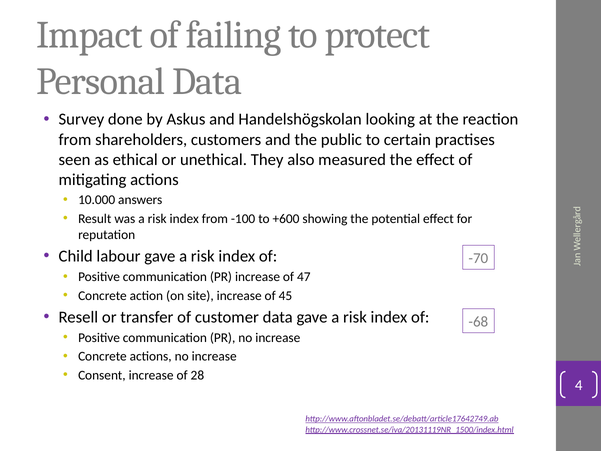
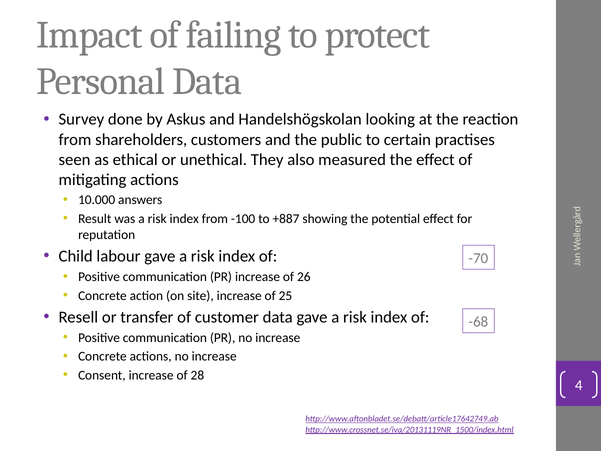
+600: +600 -> +887
47: 47 -> 26
45: 45 -> 25
